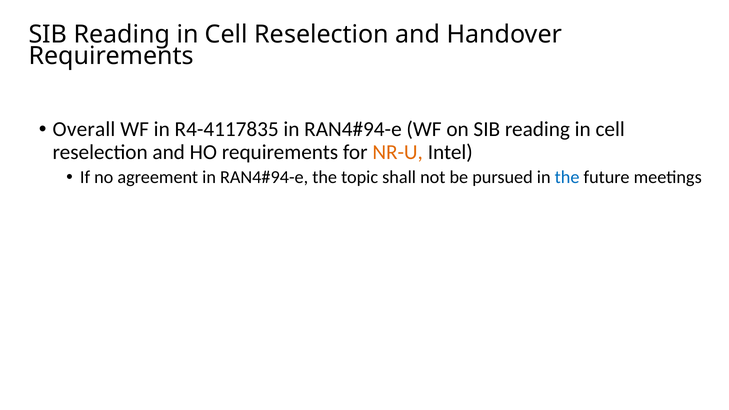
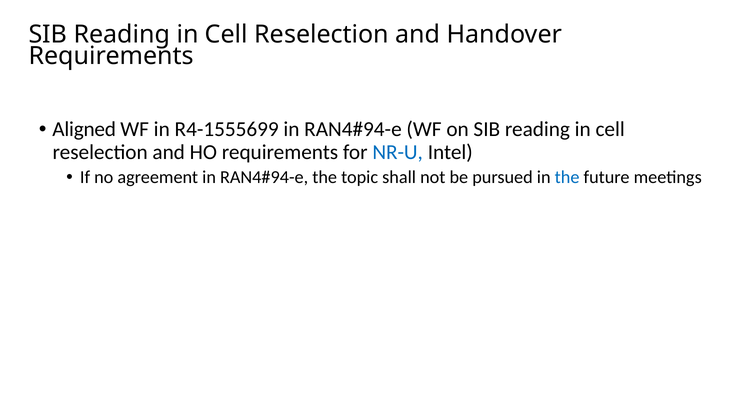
Overall: Overall -> Aligned
R4-4117835: R4-4117835 -> R4-1555699
NR-U colour: orange -> blue
